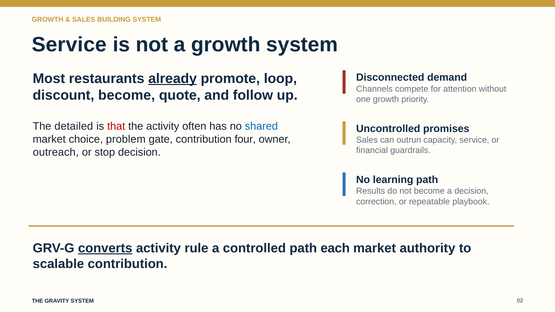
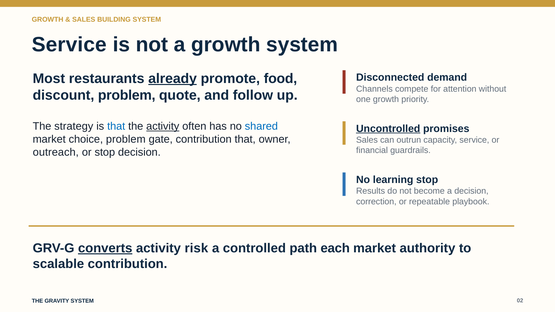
loop: loop -> food
discount become: become -> problem
detailed: detailed -> strategy
that at (116, 126) colour: red -> blue
activity at (163, 126) underline: none -> present
Uncontrolled underline: none -> present
contribution four: four -> that
learning path: path -> stop
rule: rule -> risk
